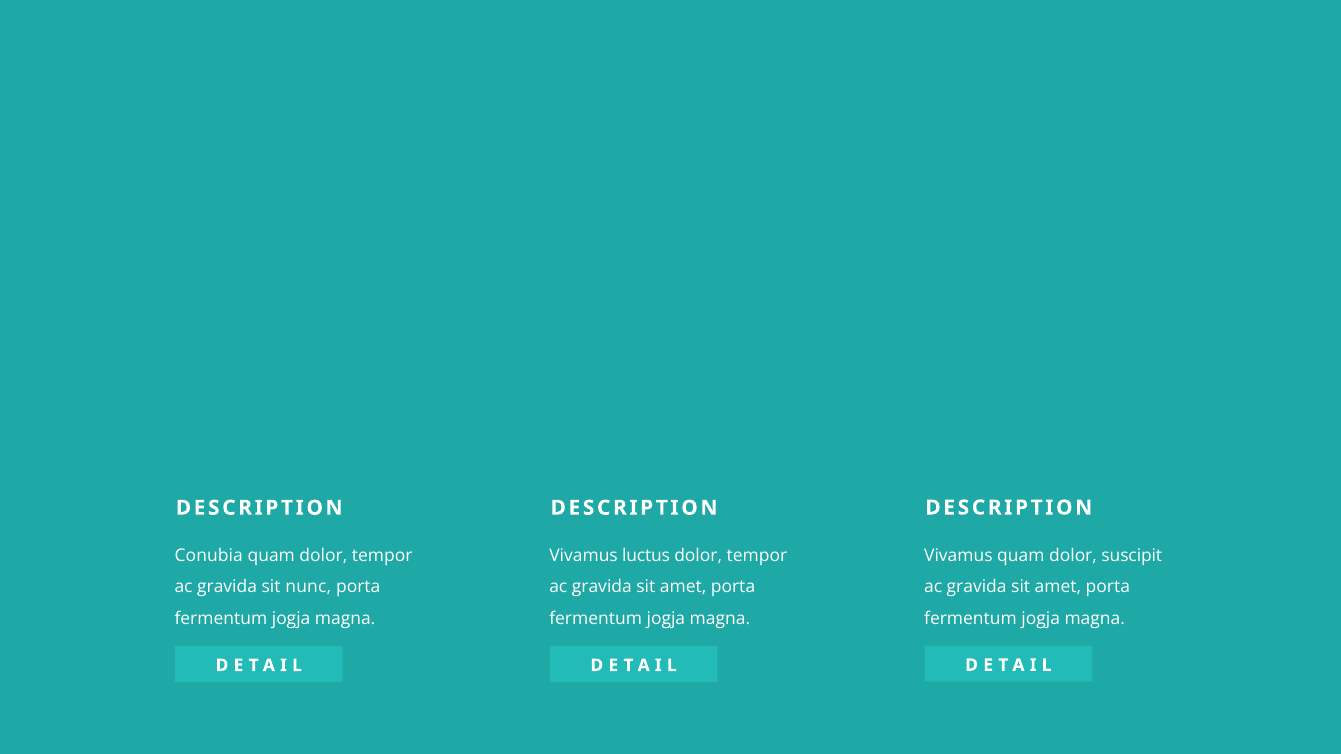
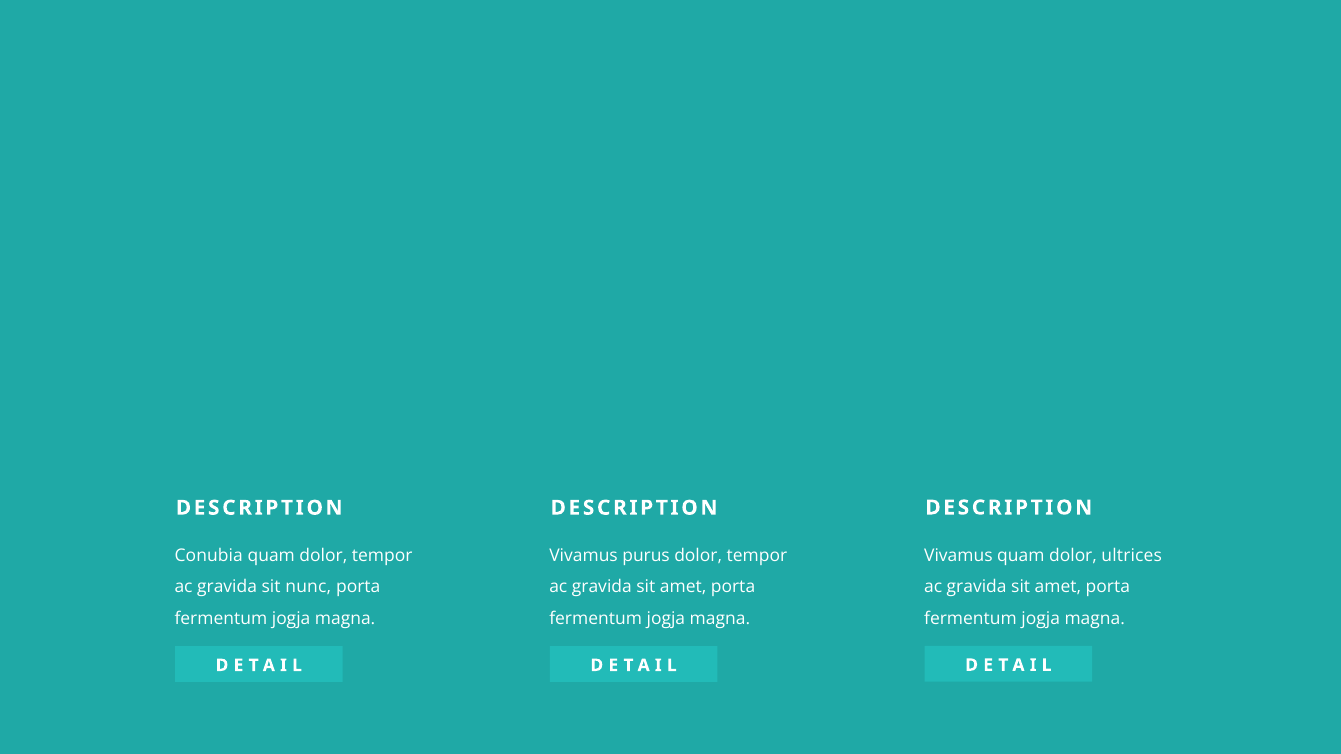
suscipit: suscipit -> ultrices
luctus: luctus -> purus
